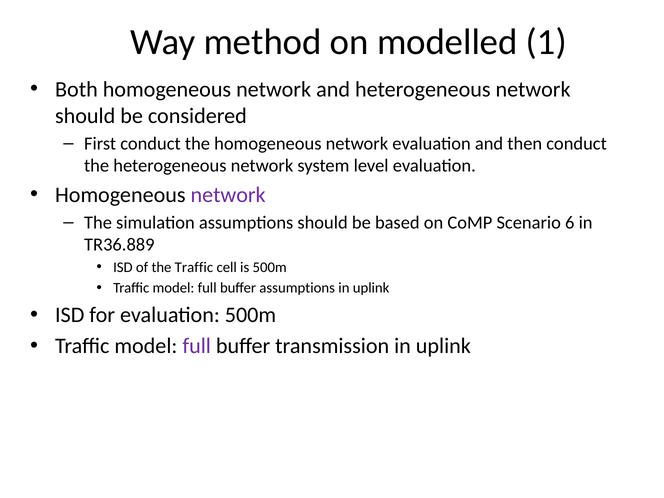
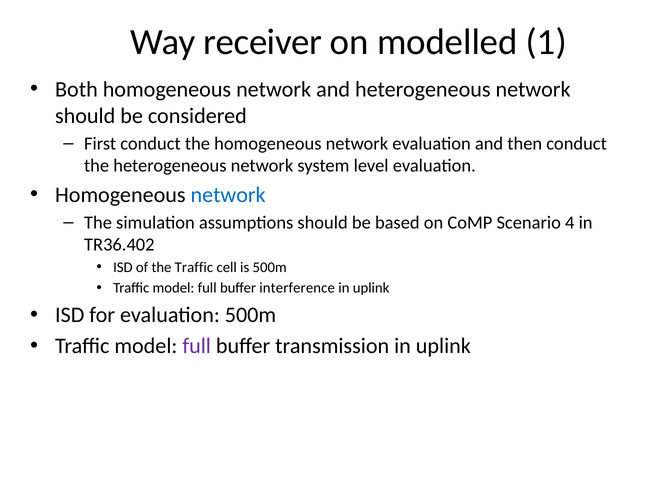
method: method -> receiver
network at (228, 195) colour: purple -> blue
6: 6 -> 4
TR36.889: TR36.889 -> TR36.402
buffer assumptions: assumptions -> interference
